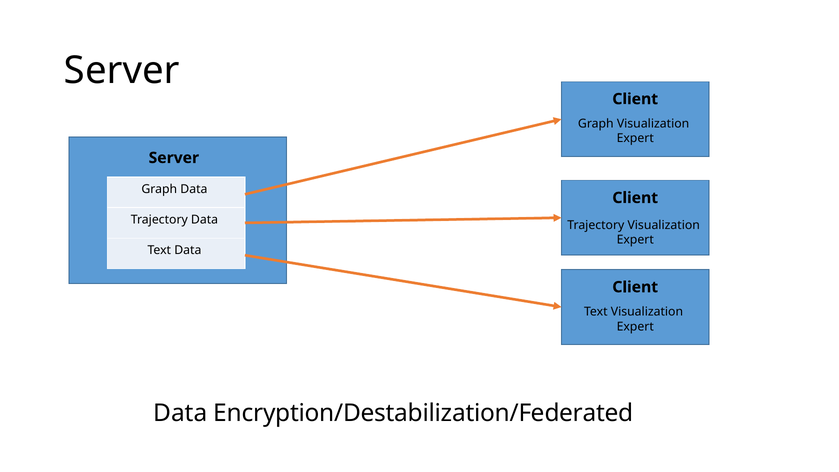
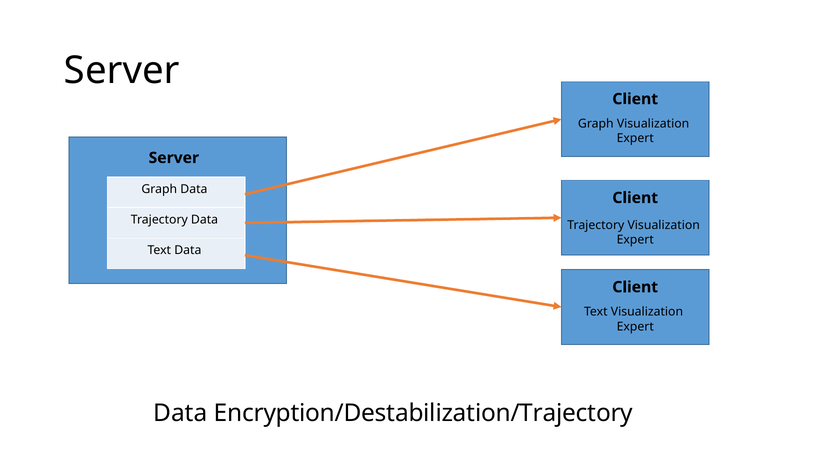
Encryption/Destabilization/Federated: Encryption/Destabilization/Federated -> Encryption/Destabilization/Trajectory
